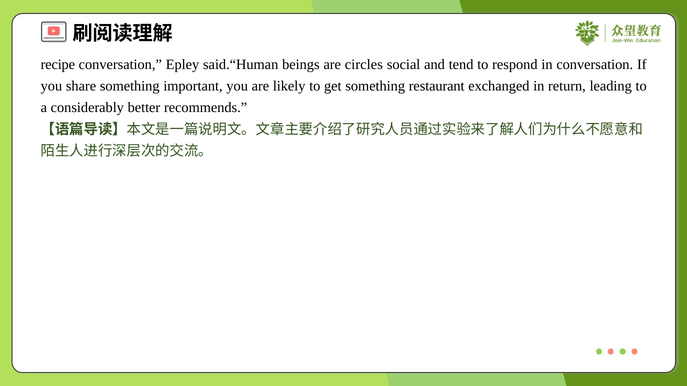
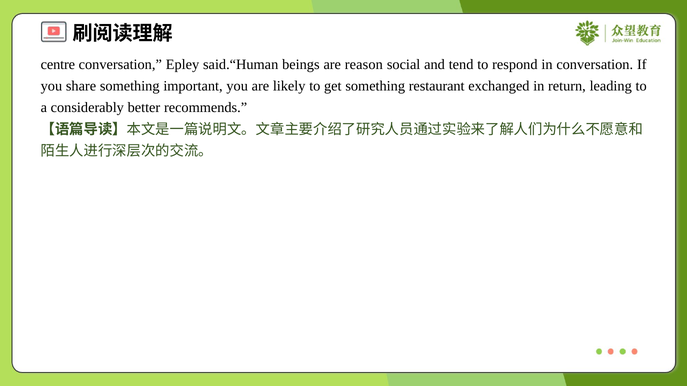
recipe: recipe -> centre
circles: circles -> reason
